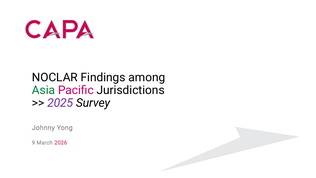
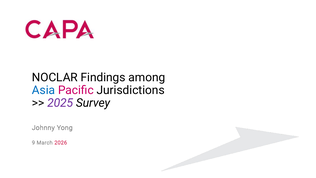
Asia colour: green -> blue
